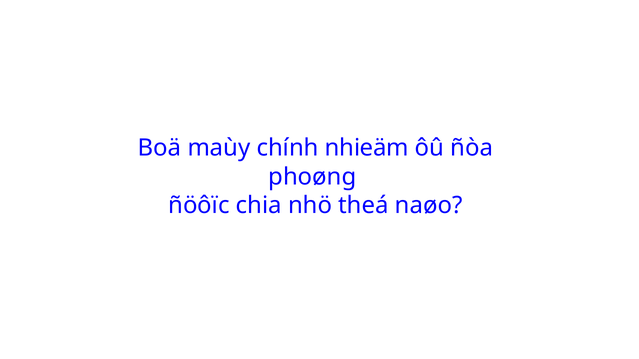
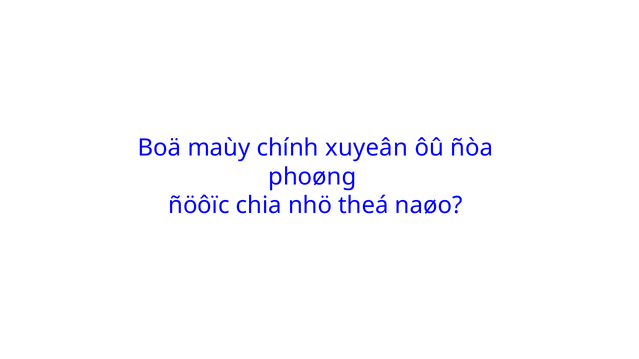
nhieäm: nhieäm -> xuyeân
